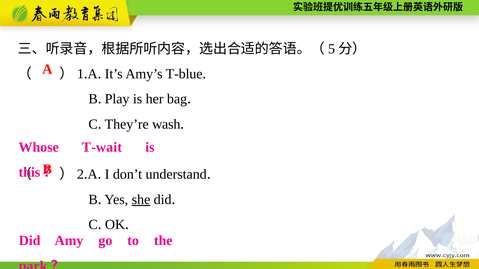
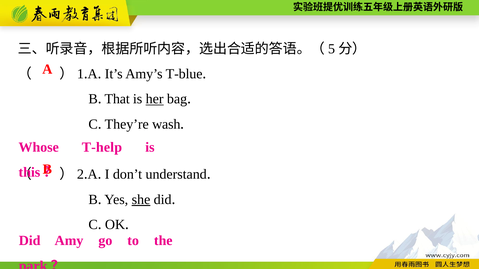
Play: Play -> That
her underline: none -> present
T-wait: T-wait -> T-help
